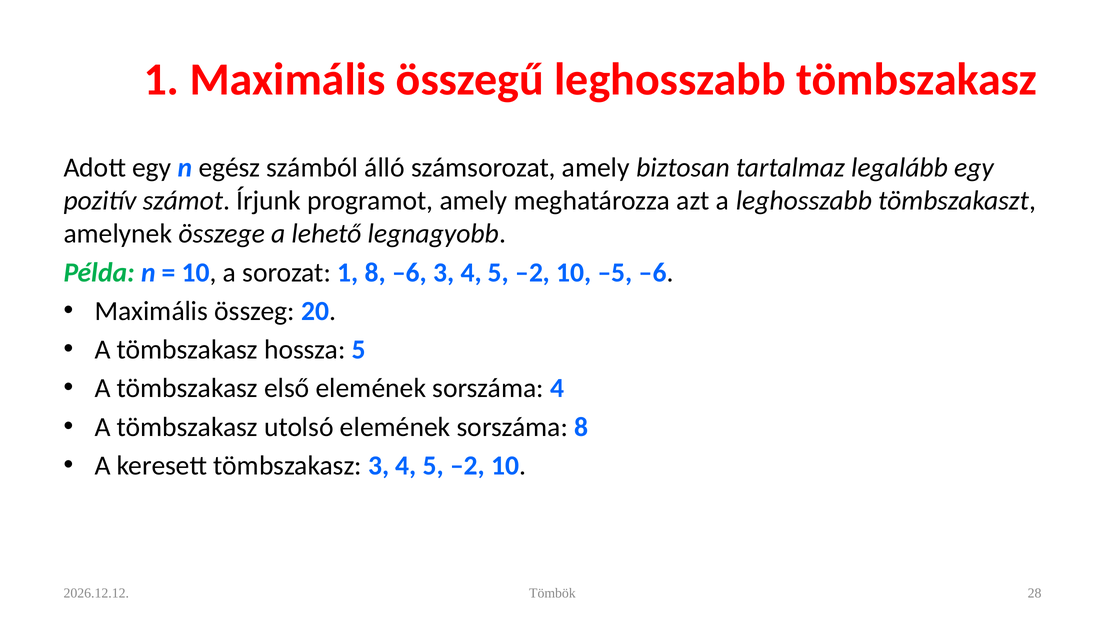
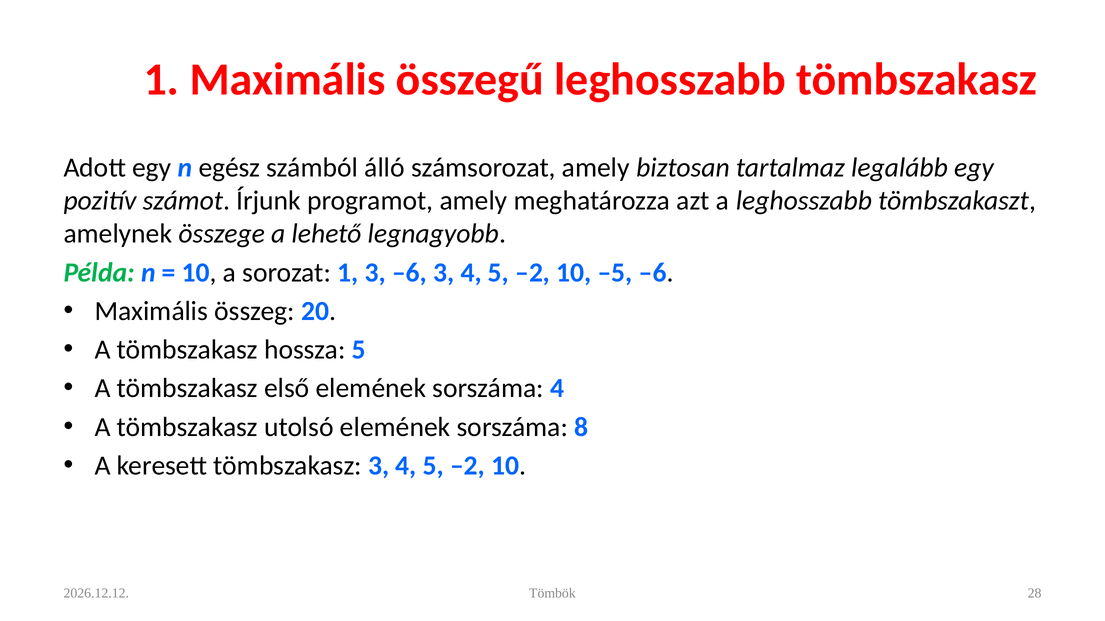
1 8: 8 -> 3
